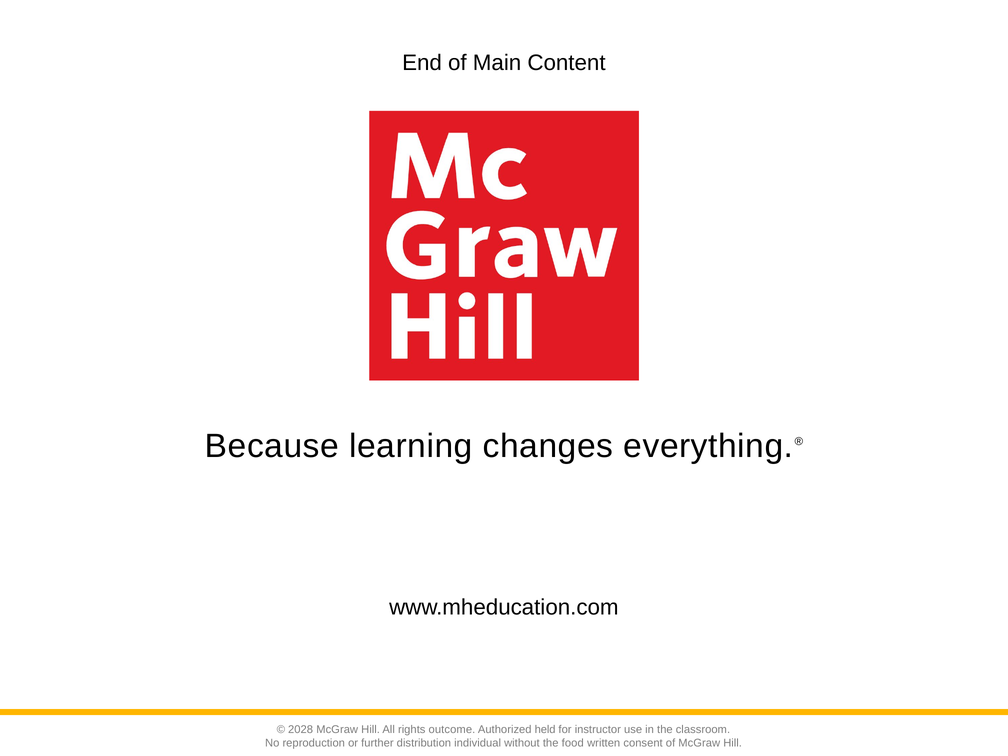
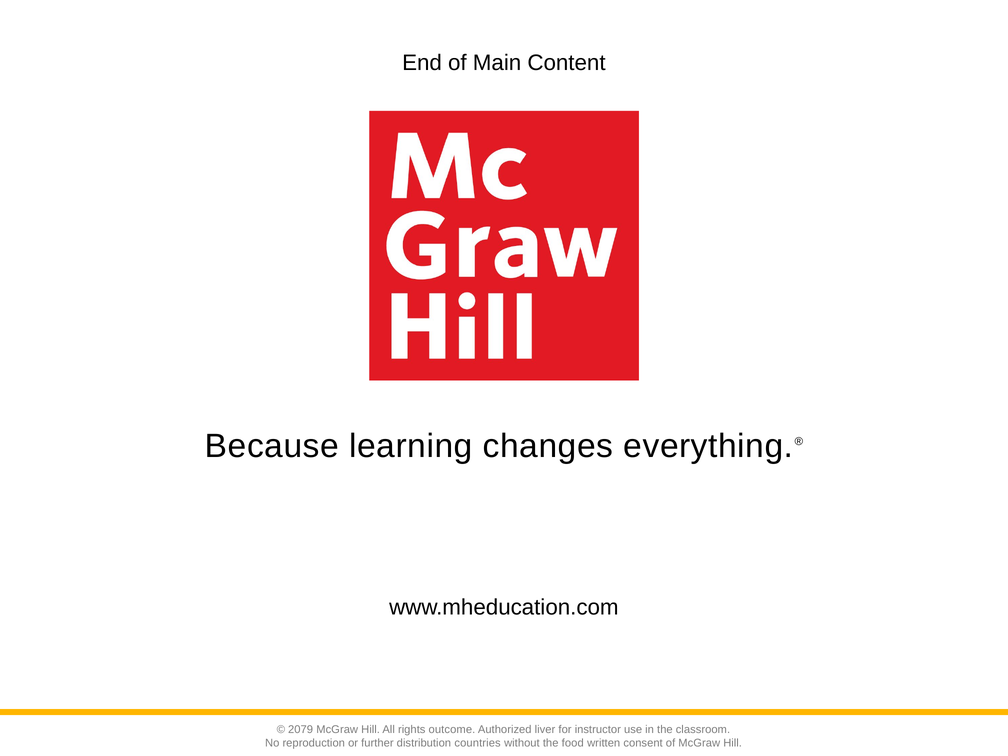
2028: 2028 -> 2079
held: held -> liver
individual: individual -> countries
